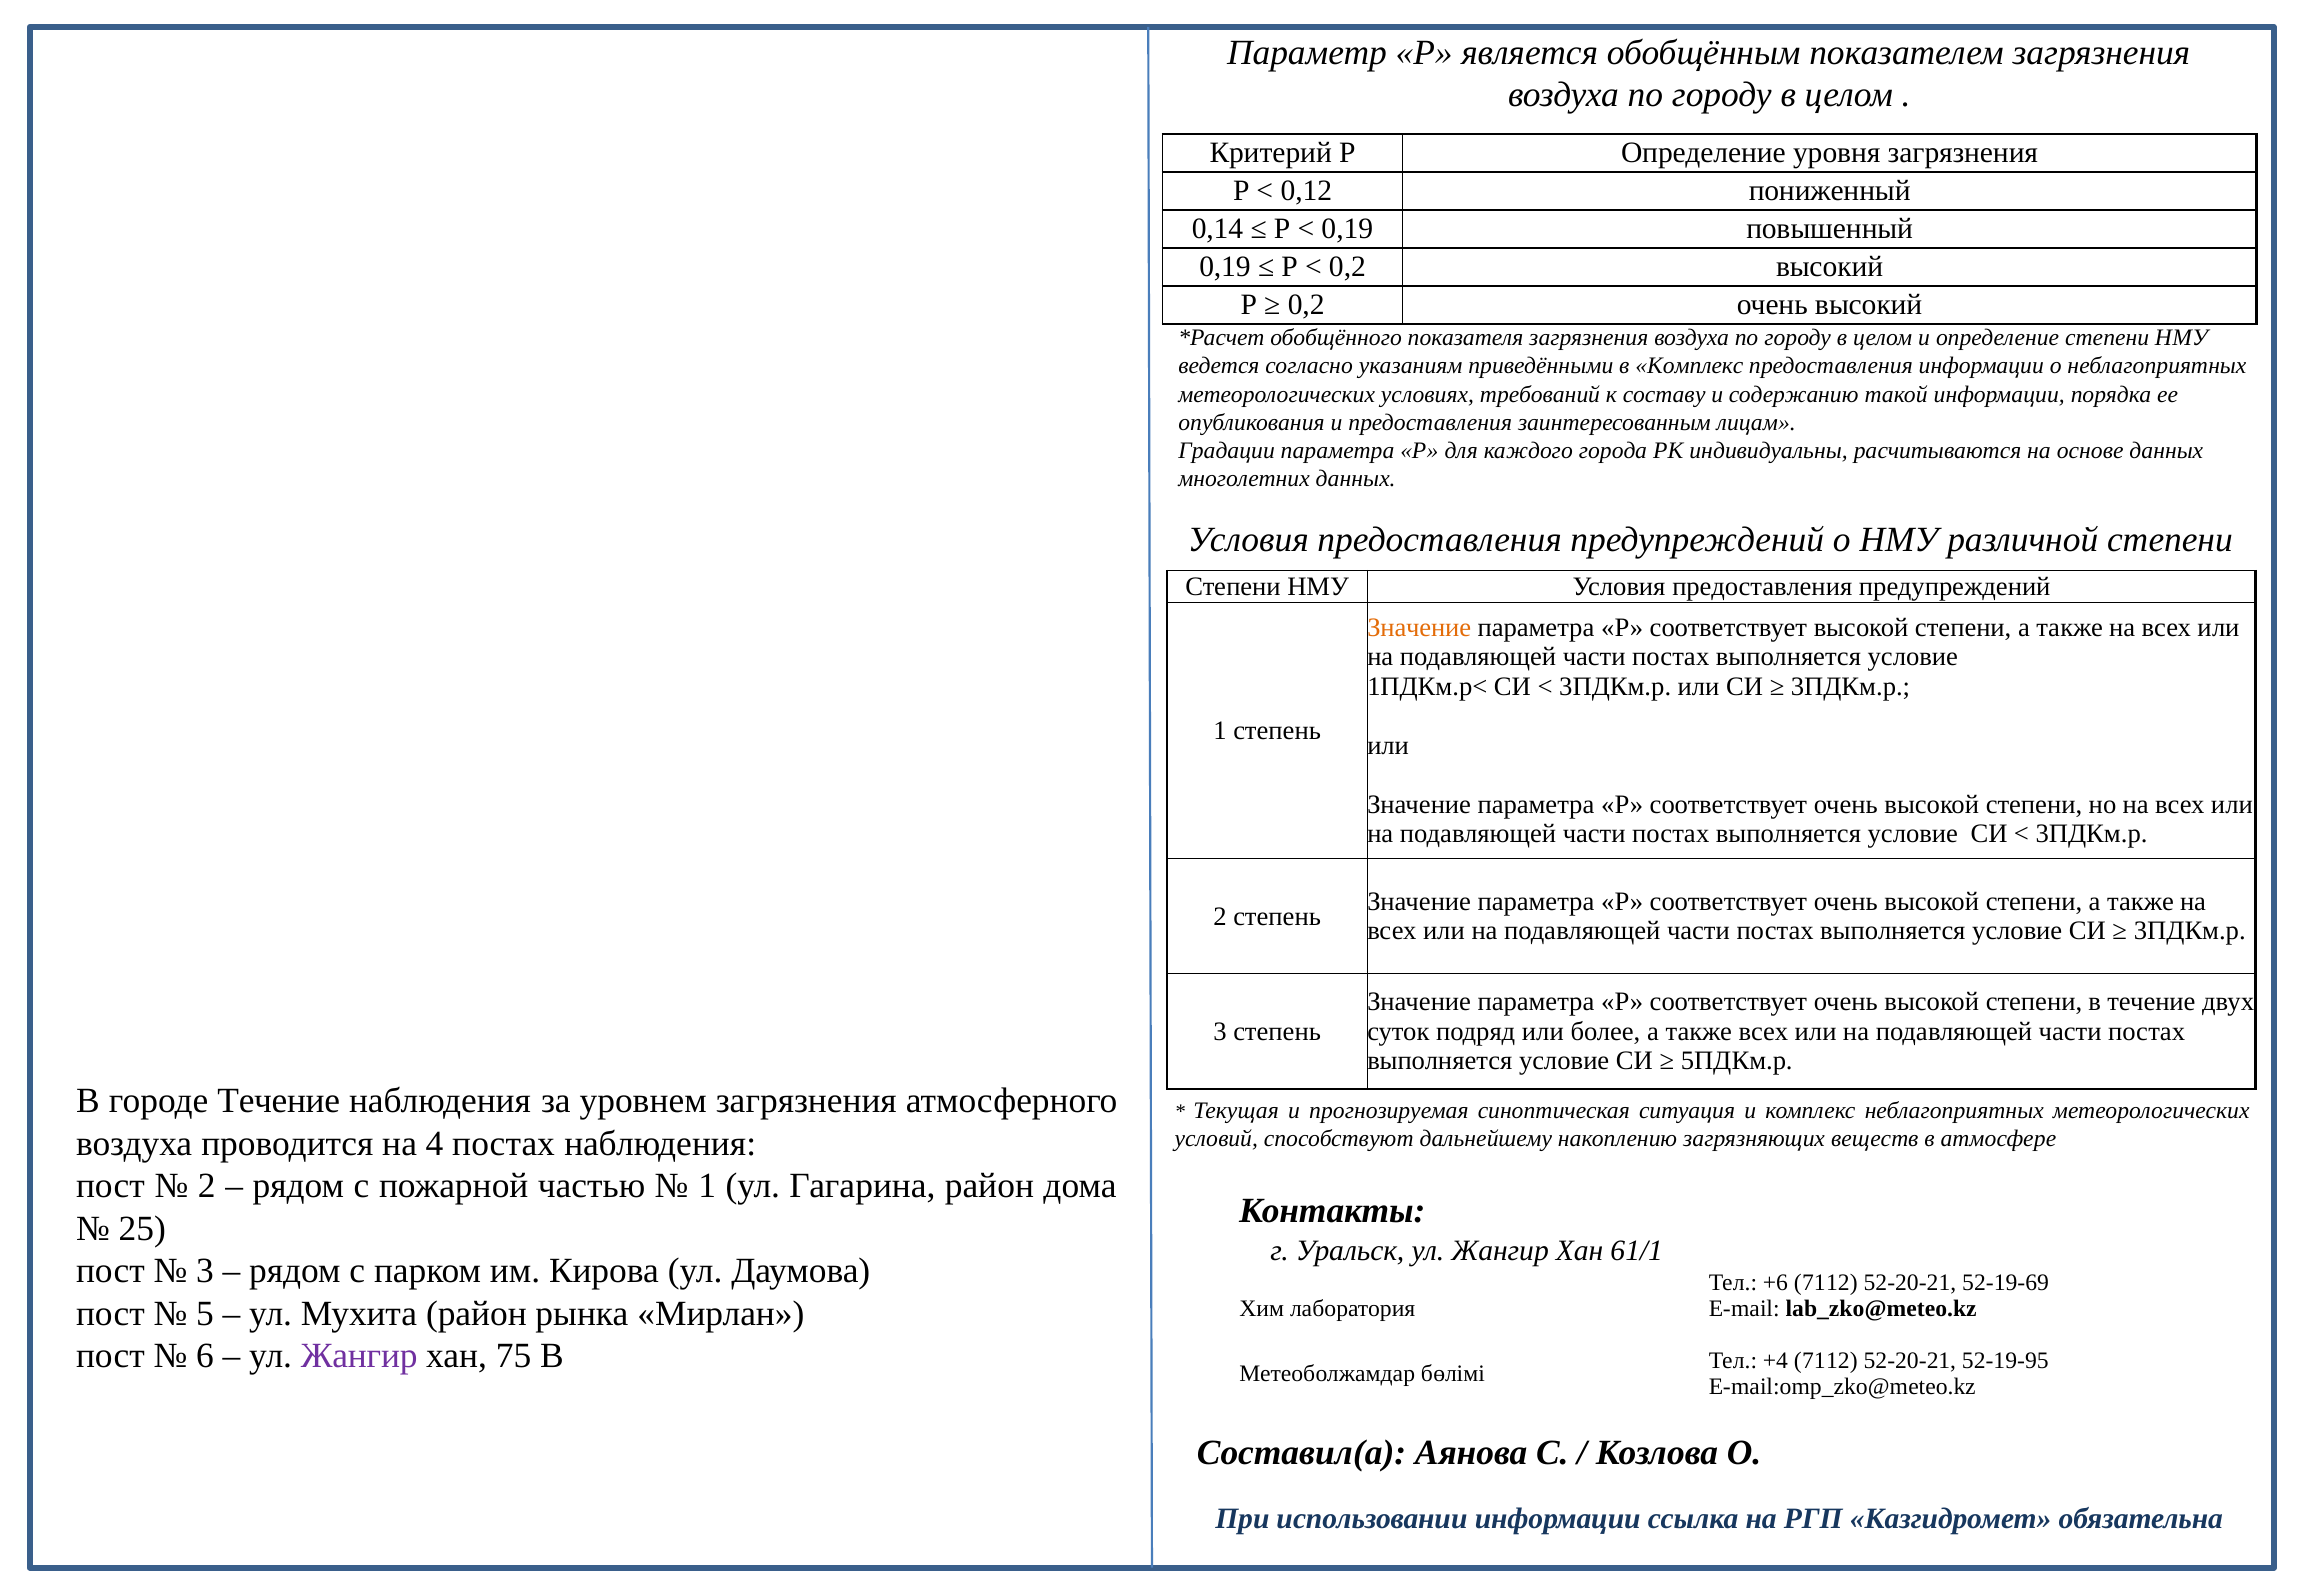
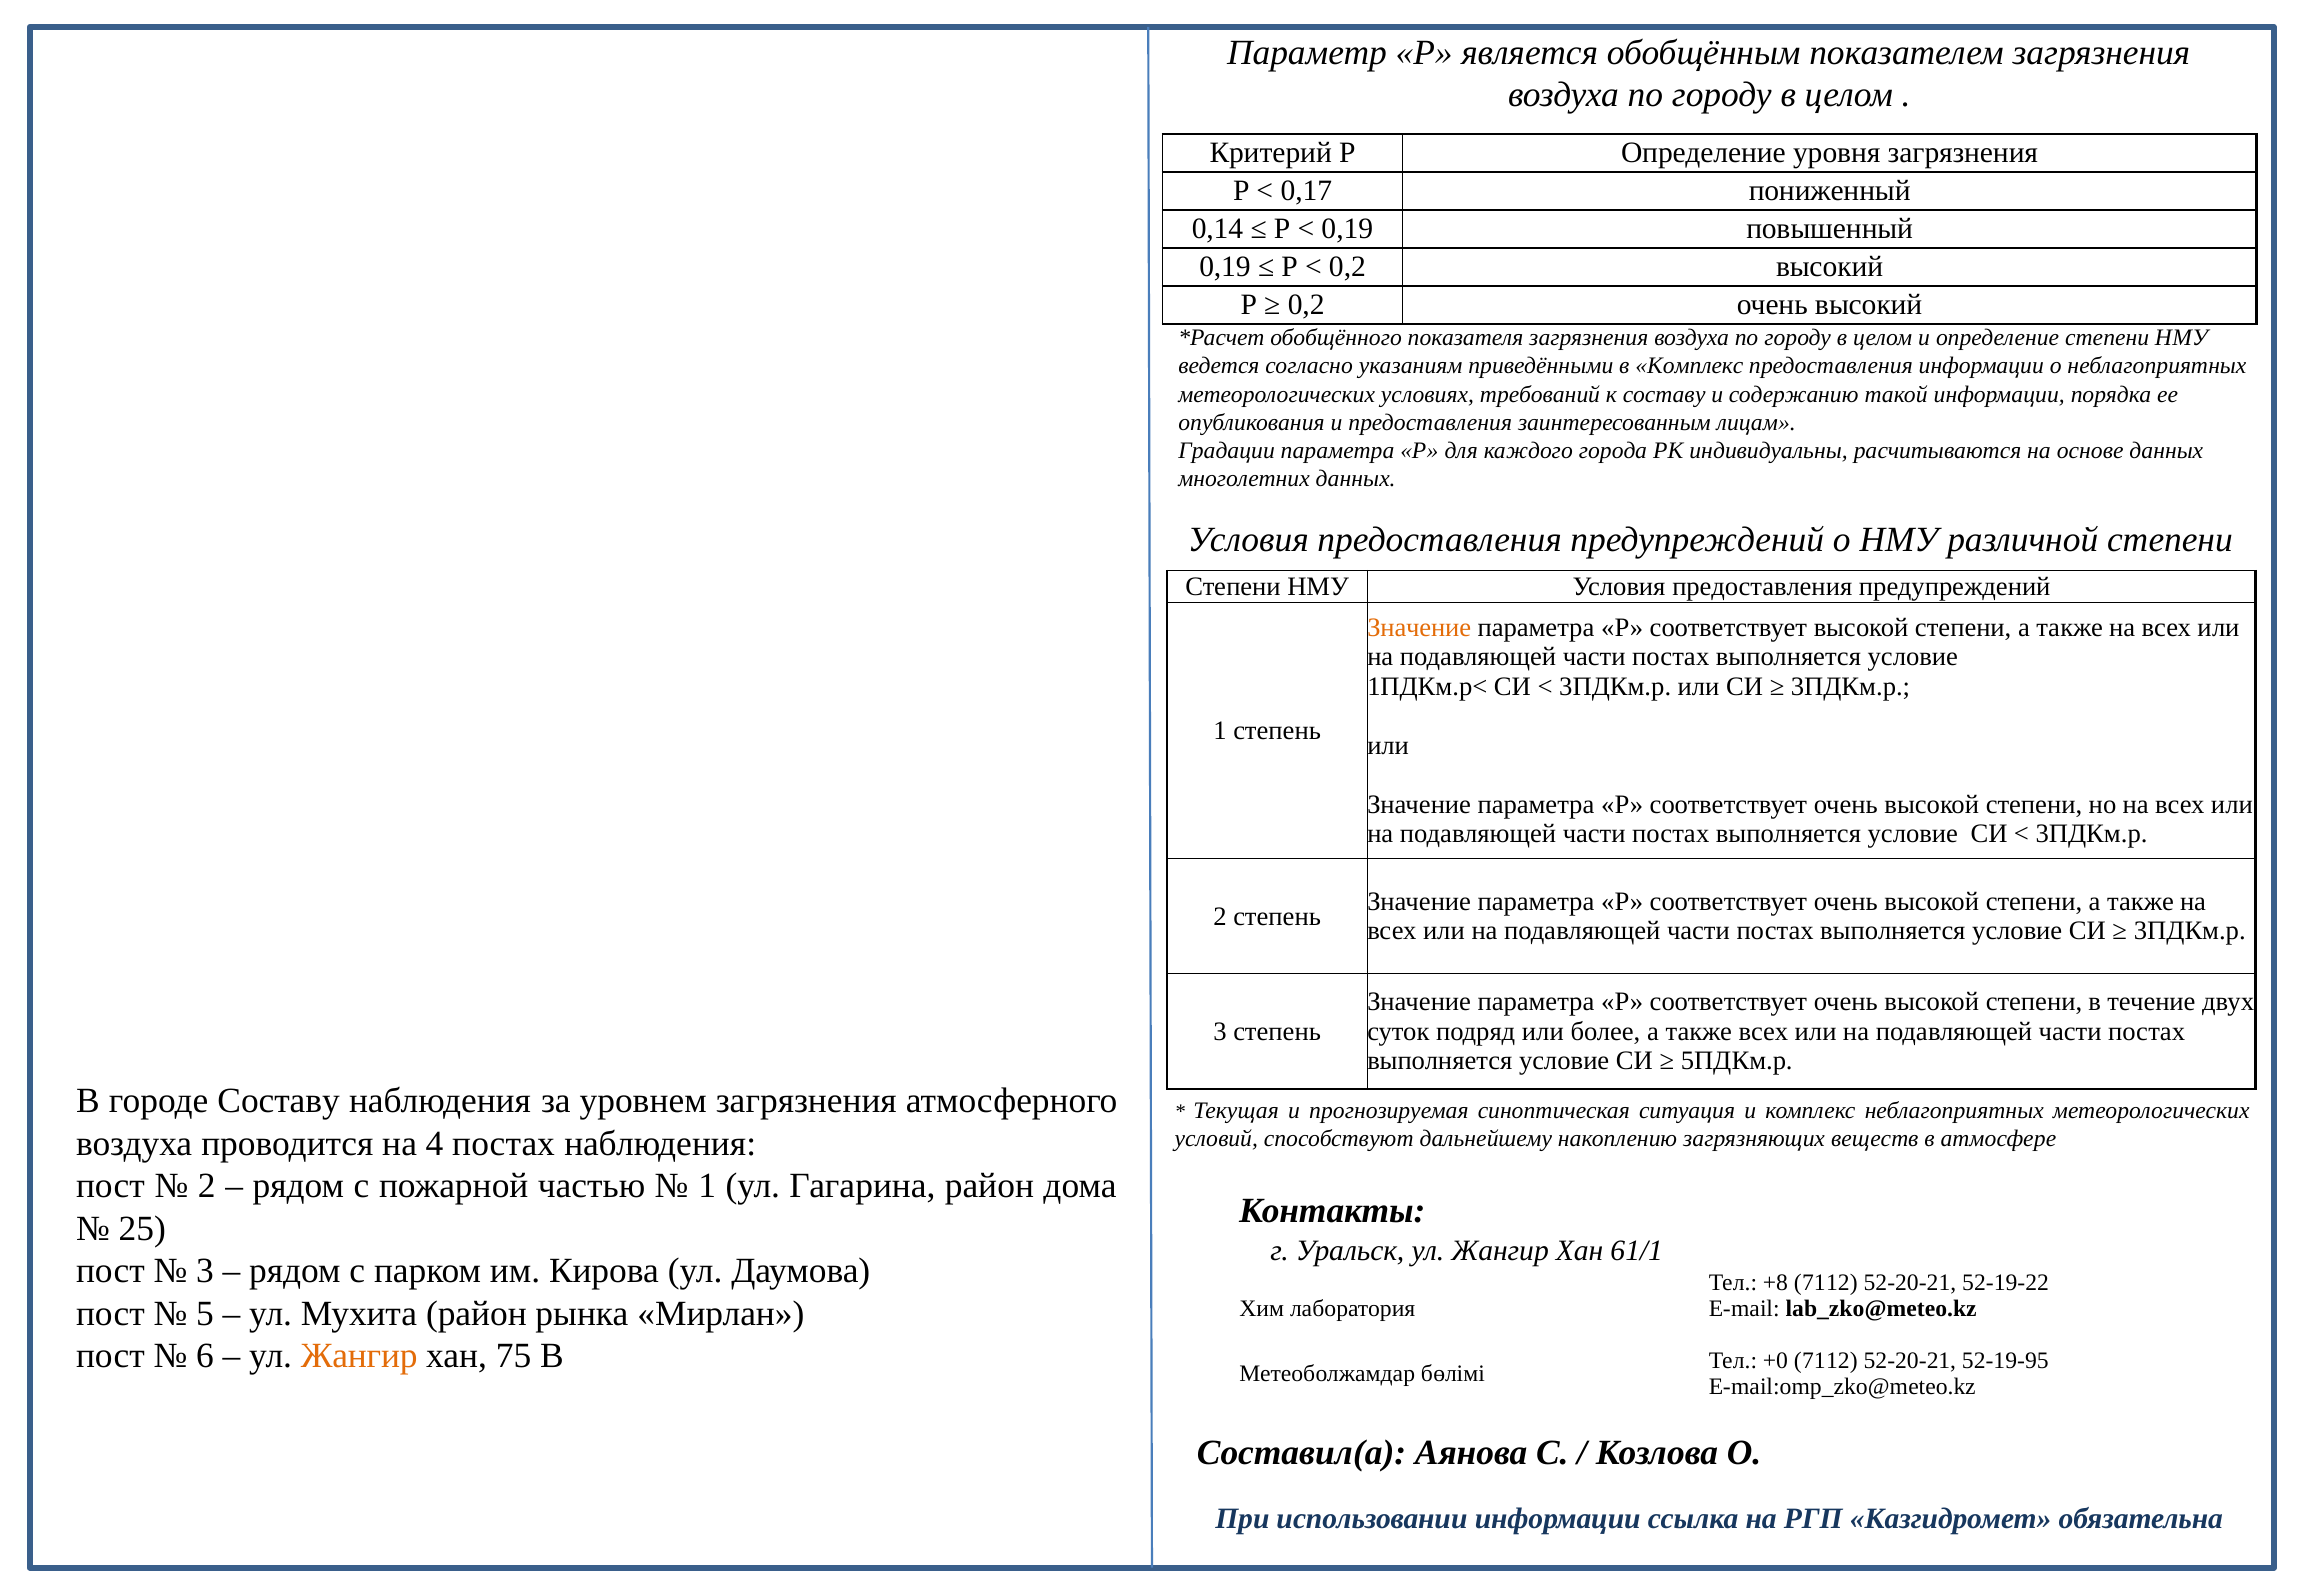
0,12: 0,12 -> 0,17
городе Течение: Течение -> Составу
+6: +6 -> +8
52-19-69: 52-19-69 -> 52-19-22
Жангир at (359, 1356) colour: purple -> orange
+4: +4 -> +0
